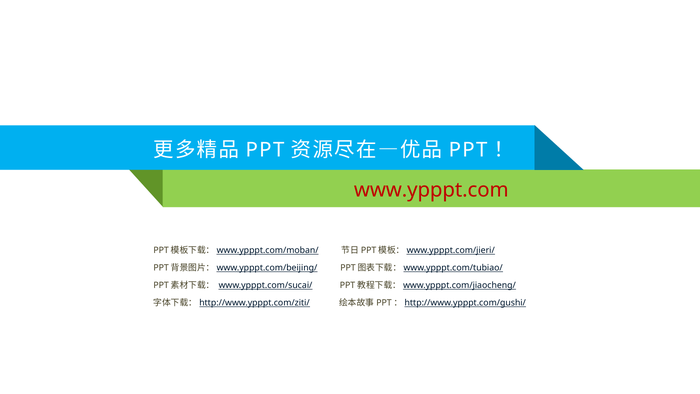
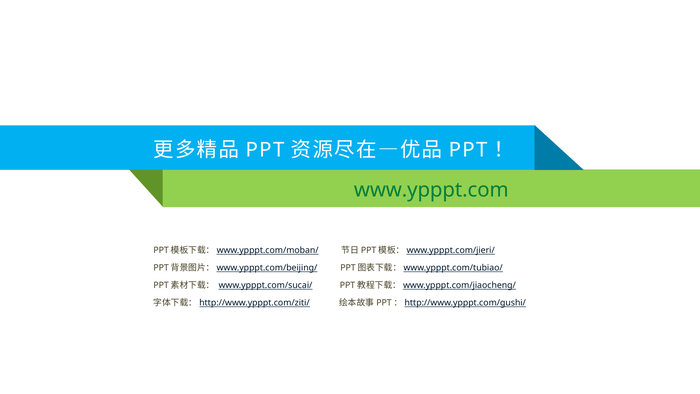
www.ypppt.com colour: red -> green
